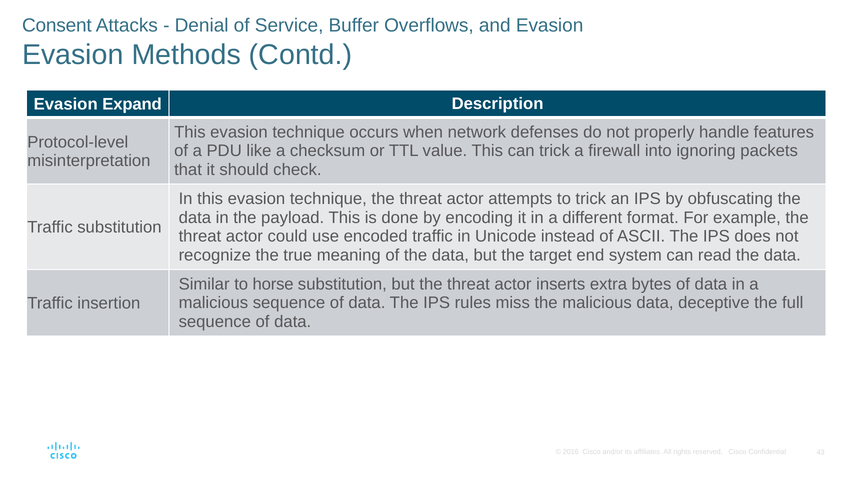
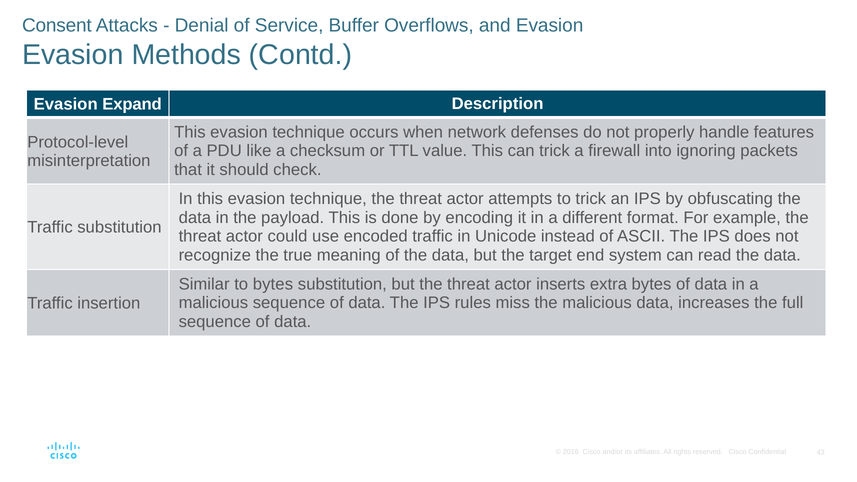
to horse: horse -> bytes
deceptive: deceptive -> increases
